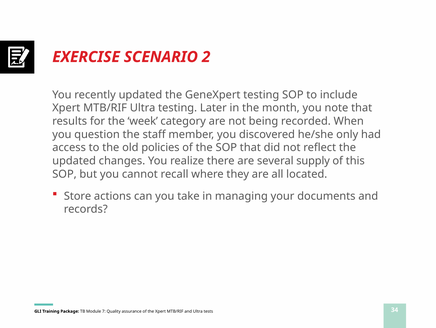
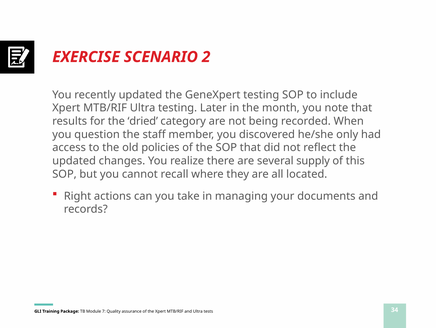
week: week -> dried
Store: Store -> Right
